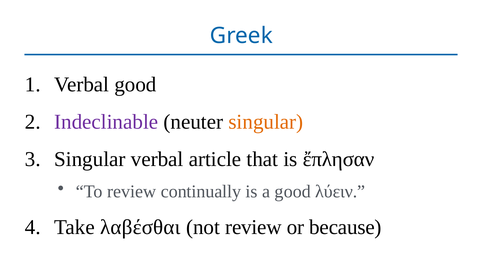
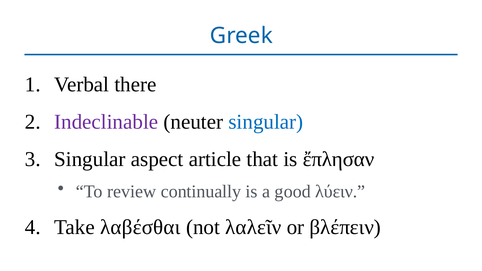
Verbal good: good -> there
singular at (266, 122) colour: orange -> blue
Singular verbal: verbal -> aspect
not review: review -> λαλεῖν
because: because -> βλέπειν
